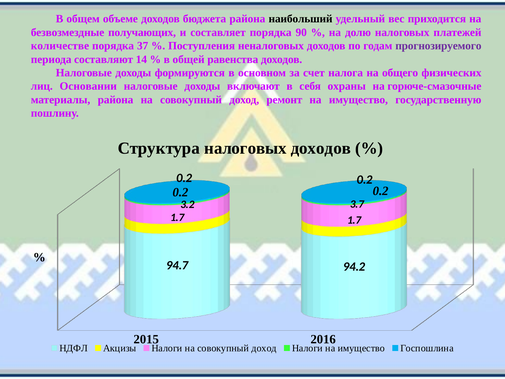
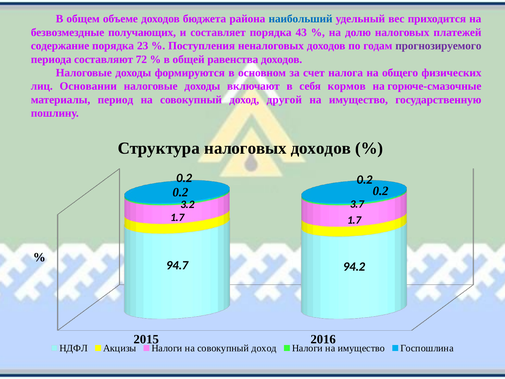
наибольший colour: black -> blue
90: 90 -> 43
количестве: количестве -> содержание
37: 37 -> 23
14: 14 -> 72
охраны: охраны -> кормов
материалы района: района -> период
ремонт: ремонт -> другой
